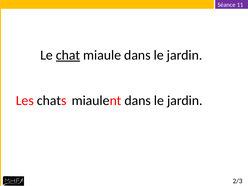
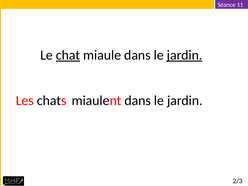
jardin at (185, 55) underline: none -> present
